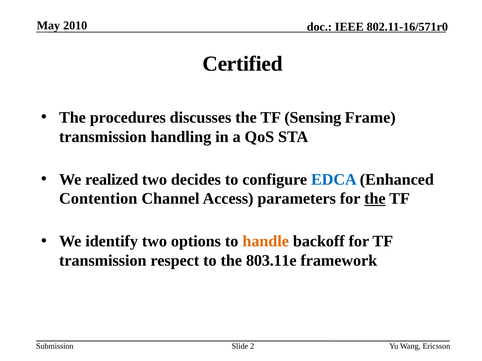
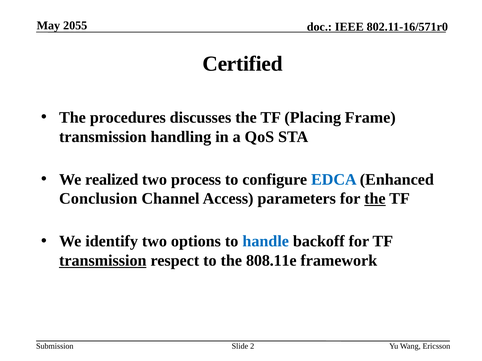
2010: 2010 -> 2055
Sensing: Sensing -> Placing
decides: decides -> process
Contention: Contention -> Conclusion
handle colour: orange -> blue
transmission at (103, 261) underline: none -> present
803.11e: 803.11e -> 808.11e
